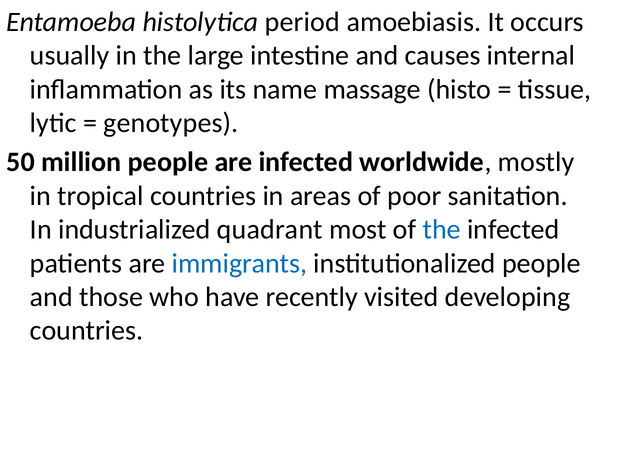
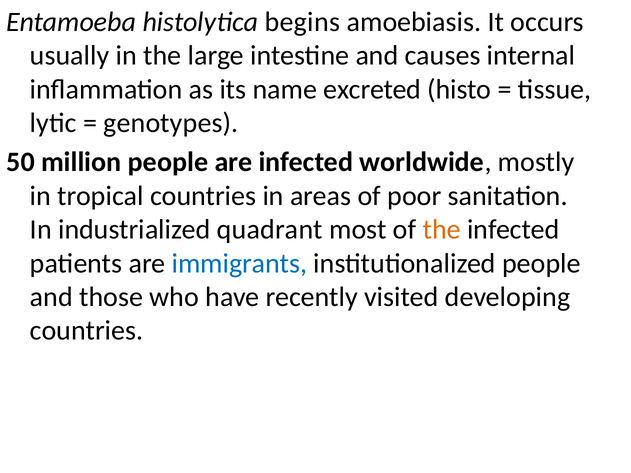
period: period -> begins
massage: massage -> excreted
the at (442, 230) colour: blue -> orange
